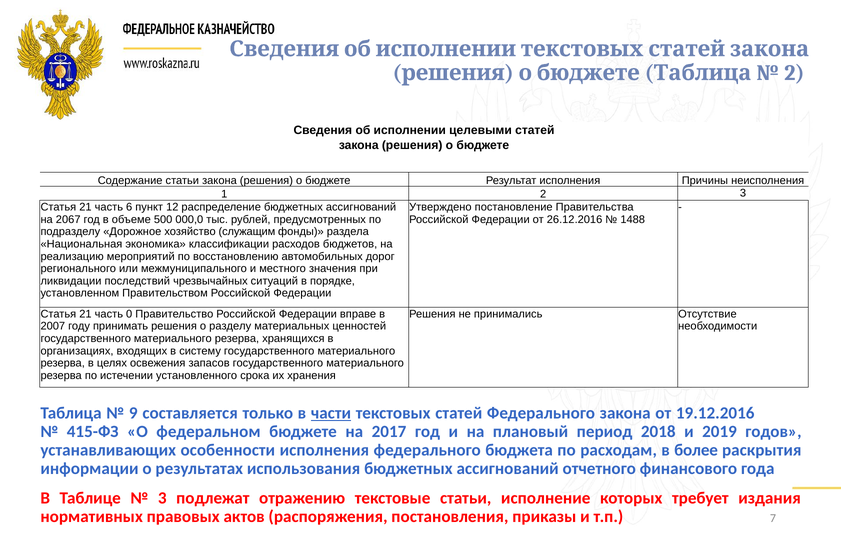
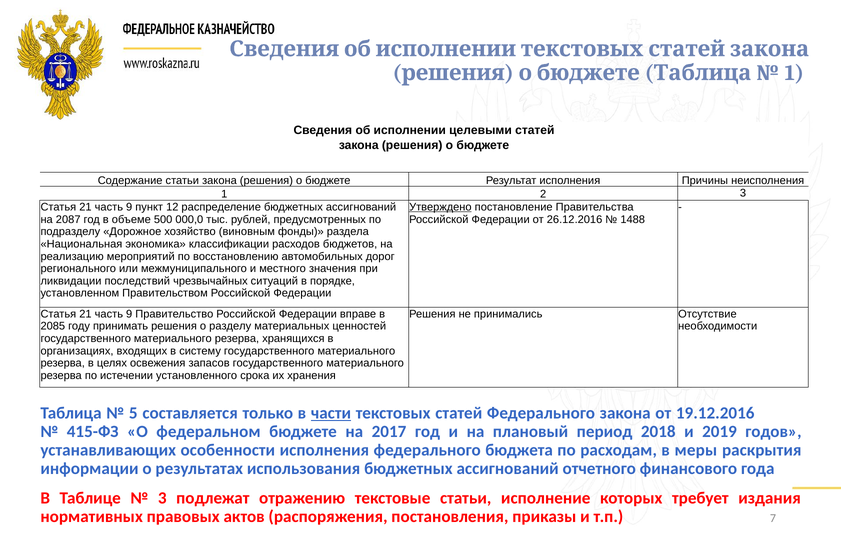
2 at (794, 73): 2 -> 1
6 at (129, 207): 6 -> 9
Утверждено underline: none -> present
2067: 2067 -> 2087
служащим: служащим -> виновным
0 at (129, 314): 0 -> 9
2007: 2007 -> 2085
9: 9 -> 5
более: более -> меры
